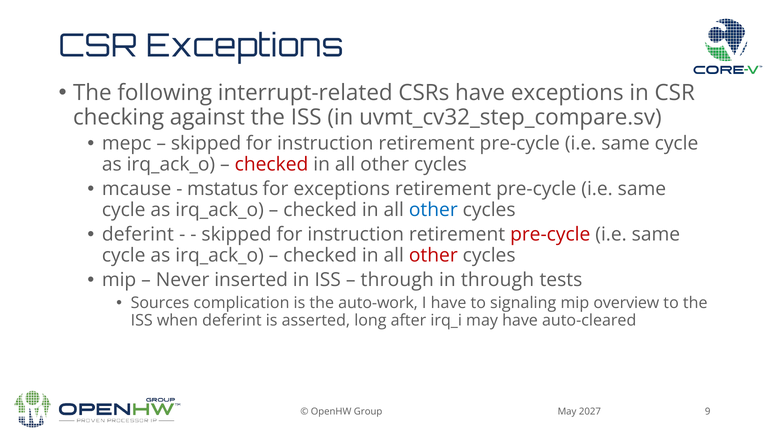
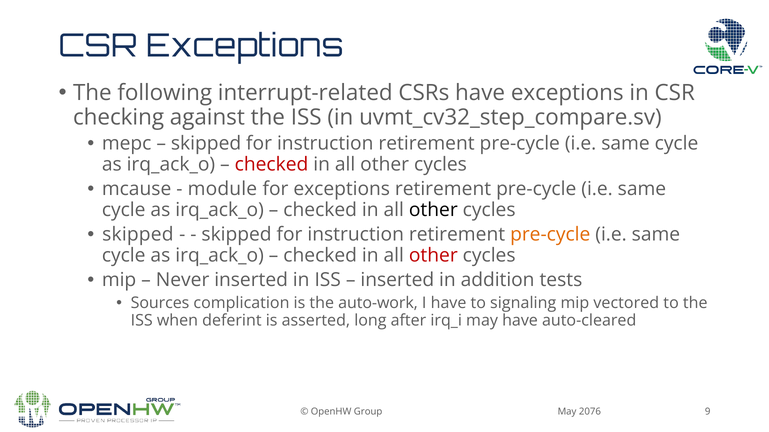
mstatus: mstatus -> module
other at (433, 210) colour: blue -> black
deferint at (138, 235): deferint -> skipped
pre-cycle at (550, 235) colour: red -> orange
through at (397, 280): through -> inserted
in through: through -> addition
overview: overview -> vectored
2027: 2027 -> 2076
